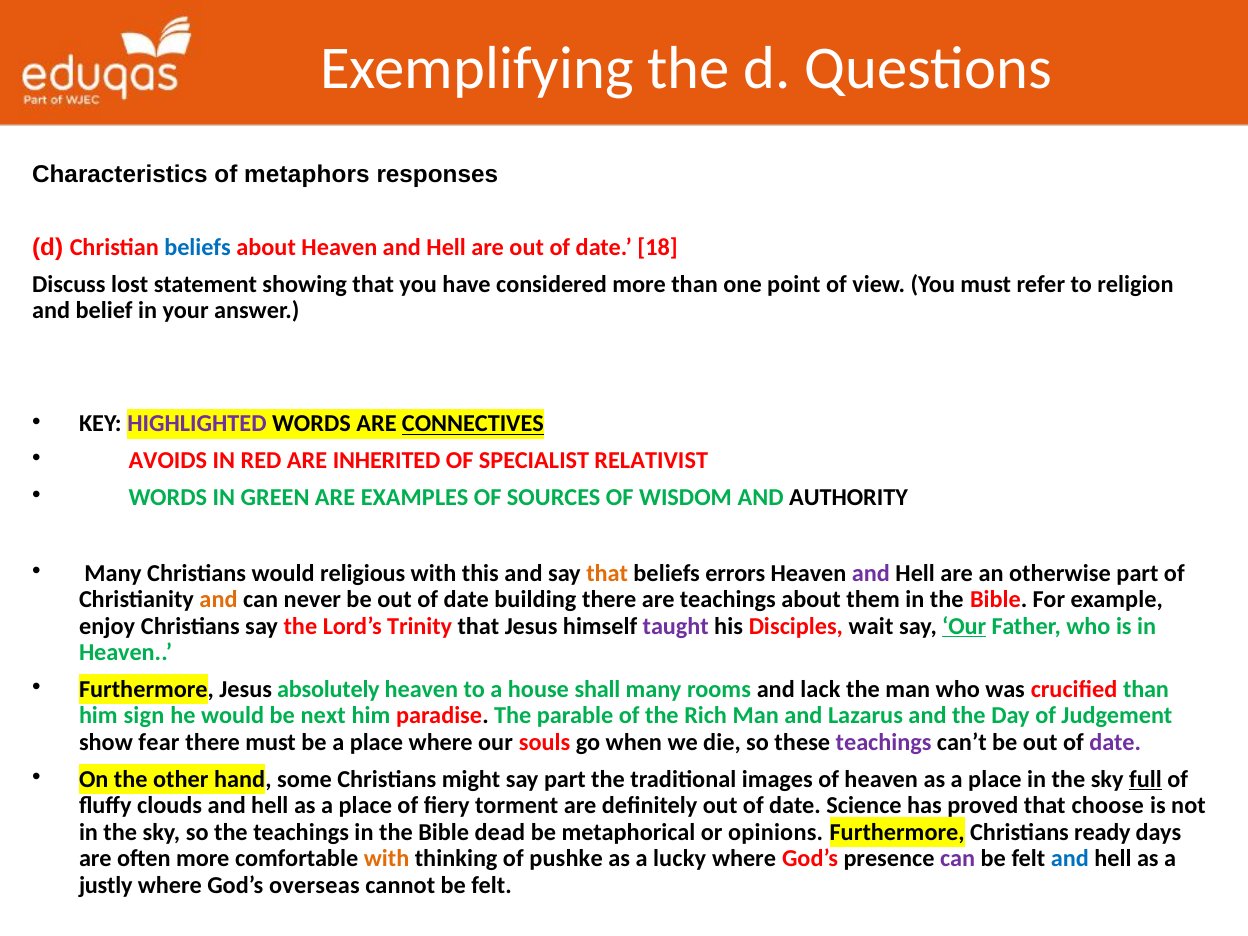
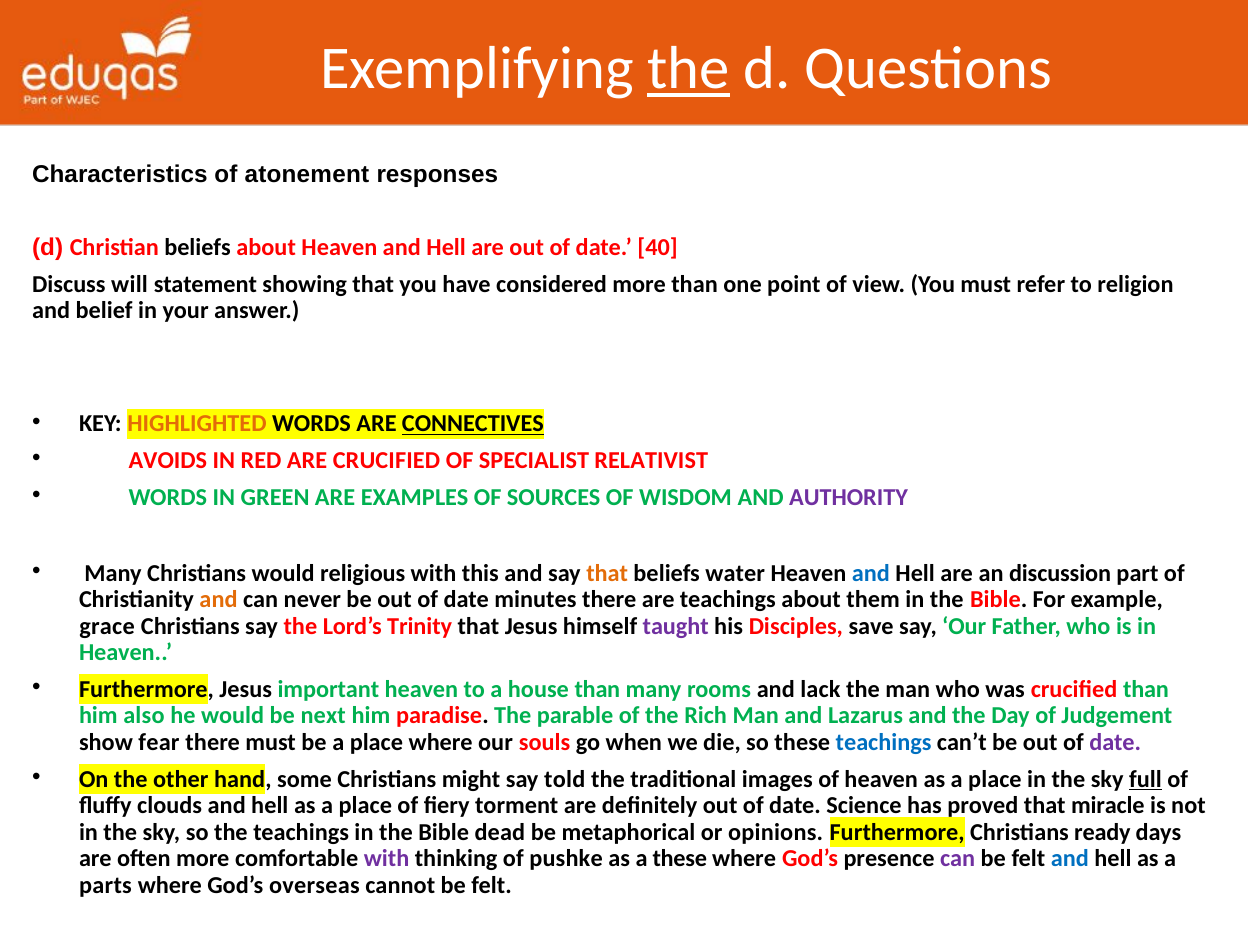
the at (689, 69) underline: none -> present
metaphors: metaphors -> atonement
beliefs at (198, 247) colour: blue -> black
18: 18 -> 40
lost: lost -> will
HIGHLIGHTED colour: purple -> orange
ARE INHERITED: INHERITED -> CRUCIFIED
AUTHORITY colour: black -> purple
errors: errors -> water
and at (871, 573) colour: purple -> blue
otherwise: otherwise -> discussion
building: building -> minutes
enjoy: enjoy -> grace
wait: wait -> save
Our at (964, 626) underline: present -> none
absolutely: absolutely -> important
house shall: shall -> than
sign: sign -> also
teachings at (884, 743) colour: purple -> blue
say part: part -> told
choose: choose -> miracle
with at (387, 859) colour: orange -> purple
a lucky: lucky -> these
justly: justly -> parts
